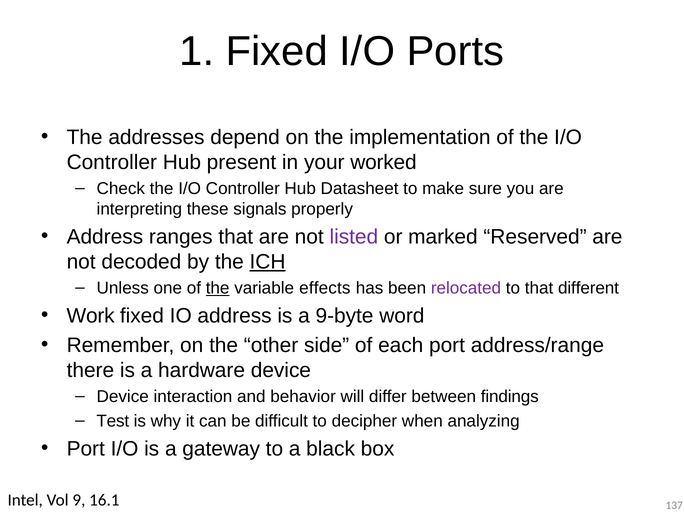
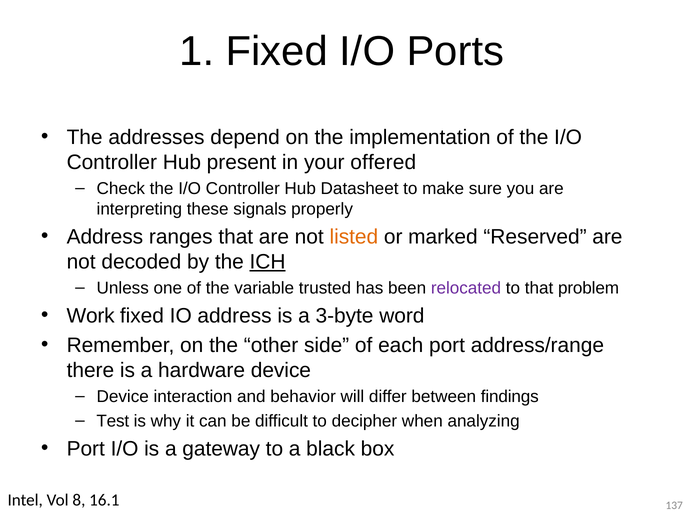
worked: worked -> offered
listed colour: purple -> orange
the at (218, 288) underline: present -> none
effects: effects -> trusted
different: different -> problem
9-byte: 9-byte -> 3-byte
9: 9 -> 8
